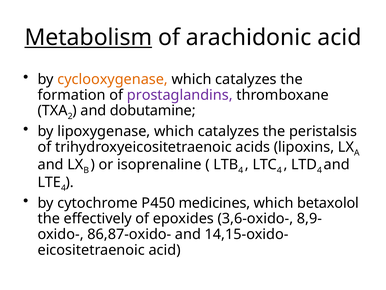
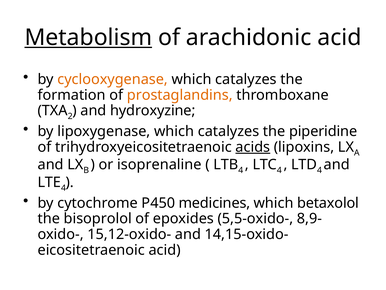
prostaglandins colour: purple -> orange
dobutamine: dobutamine -> hydroxyzine
peristalsis: peristalsis -> piperidine
acids underline: none -> present
effectively: effectively -> bisoprolol
3,6-oxido-: 3,6-oxido- -> 5,5-oxido-
86,87-oxido-: 86,87-oxido- -> 15,12-oxido-
